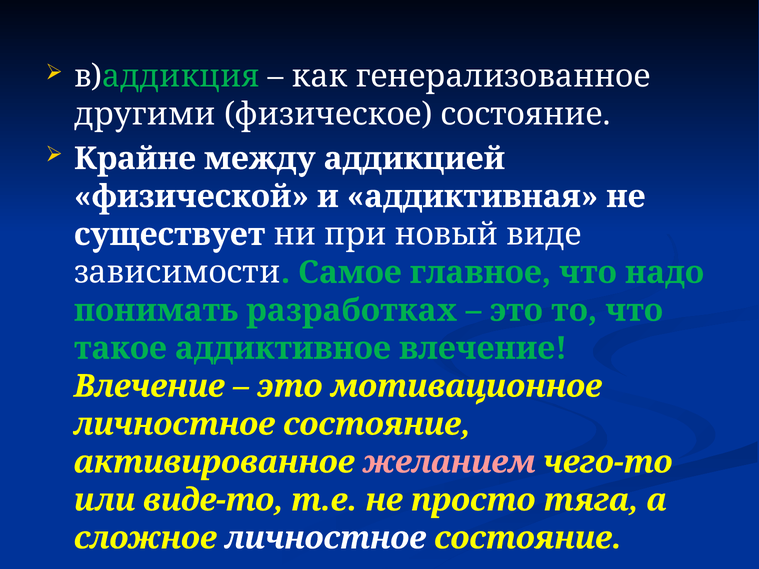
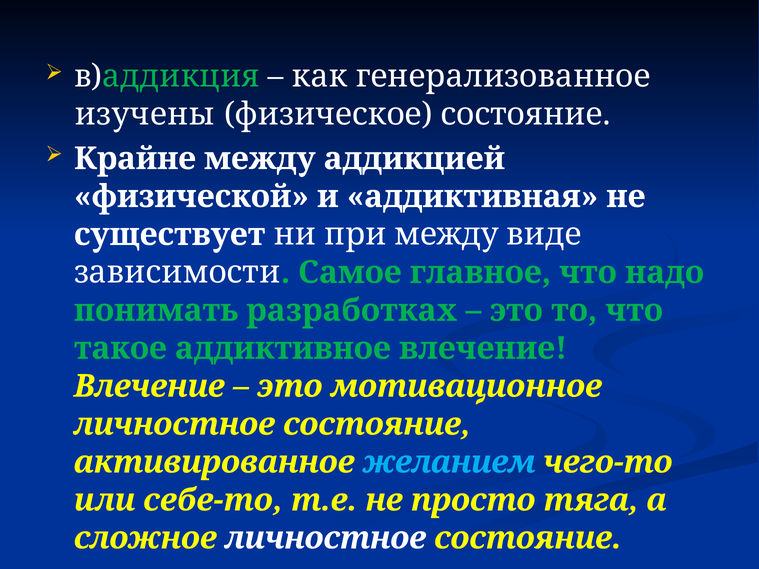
другими: другими -> изучены
при новый: новый -> между
желанием colour: pink -> light blue
виде-то: виде-то -> себе-то
